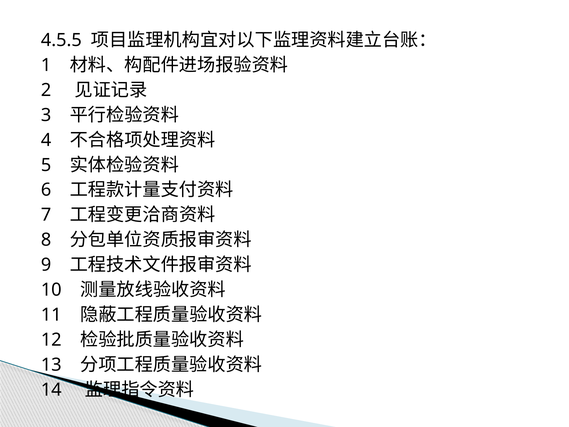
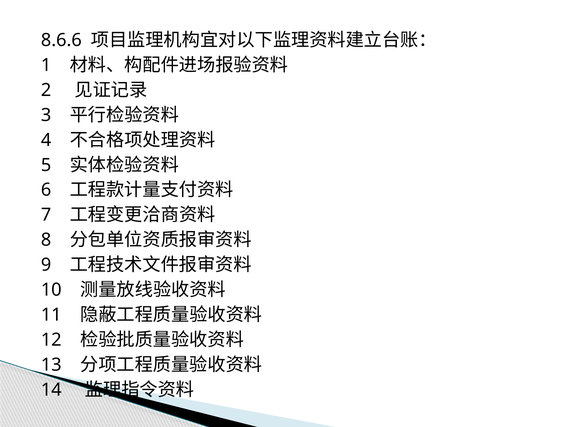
4.5.5: 4.5.5 -> 8.6.6
